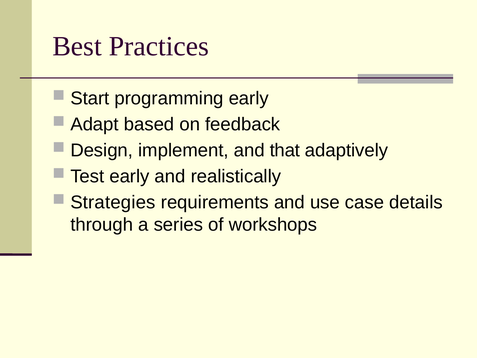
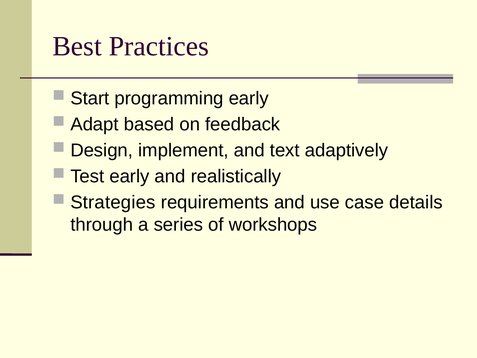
that: that -> text
